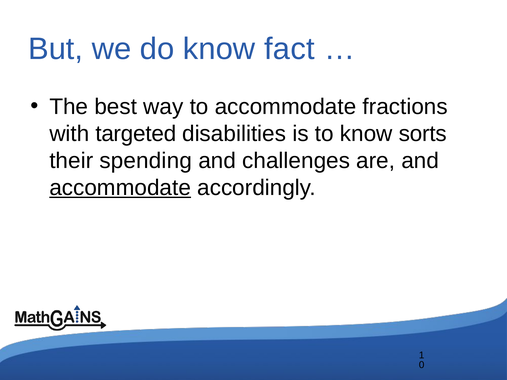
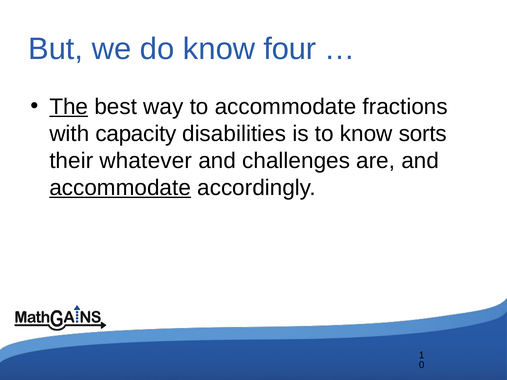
fact: fact -> four
The underline: none -> present
targeted: targeted -> capacity
spending: spending -> whatever
